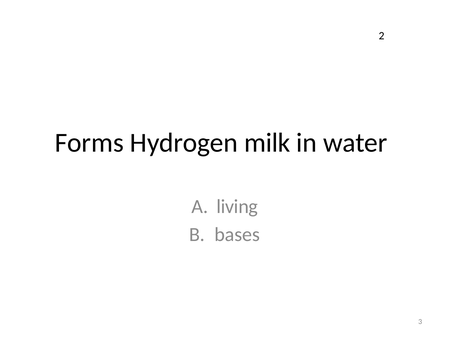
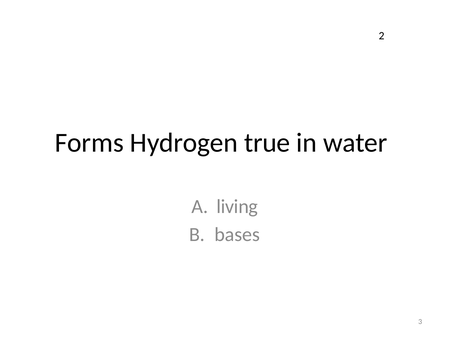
milk: milk -> true
